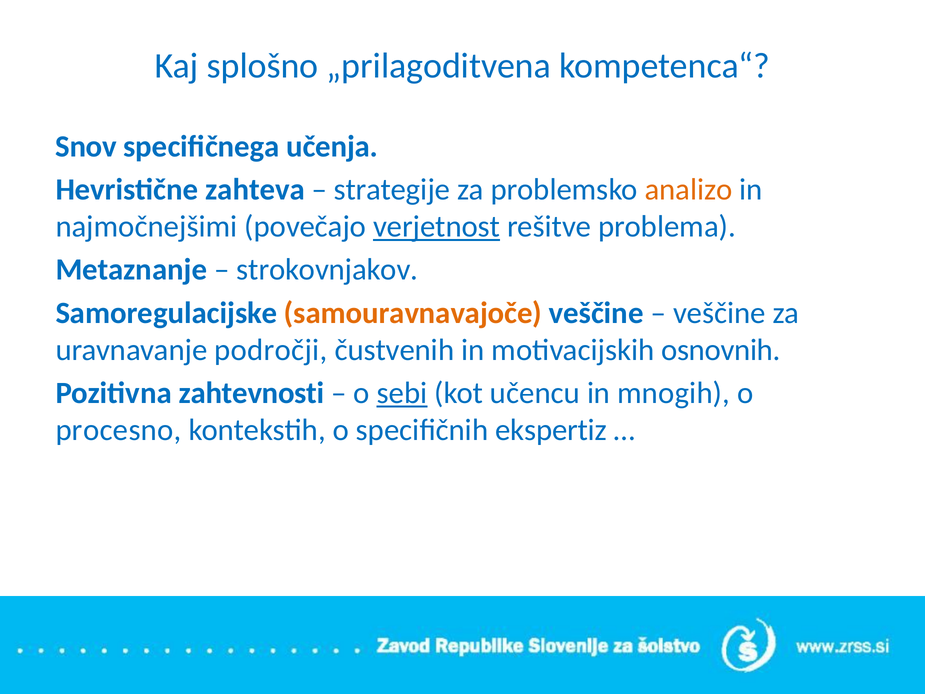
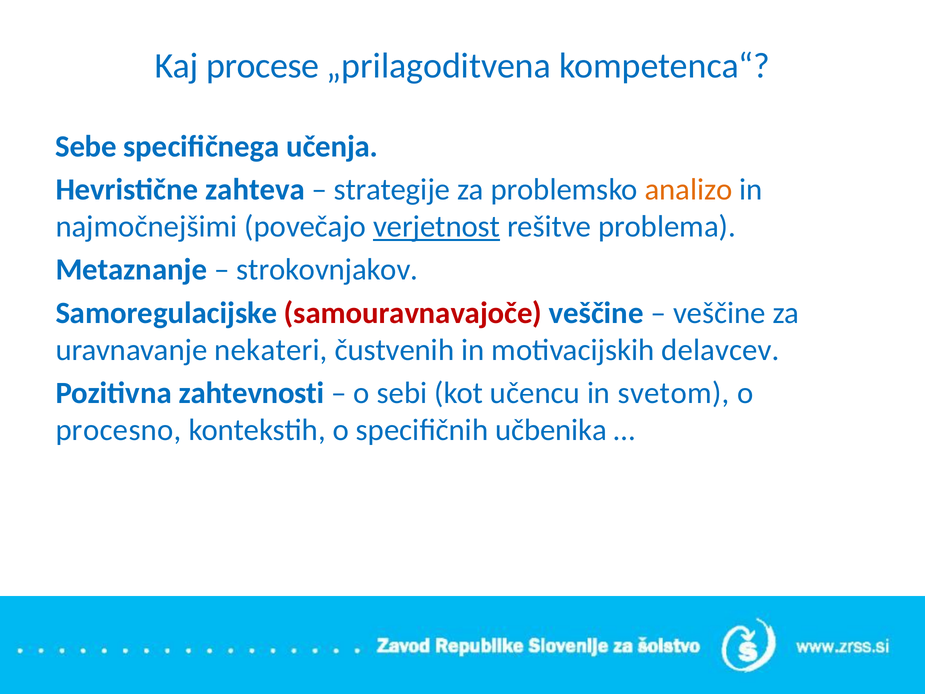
splošno: splošno -> procese
Snov: Snov -> Sebe
samouravnavajoče colour: orange -> red
področji: področji -> nekateri
osnovnih: osnovnih -> delavcev
sebi underline: present -> none
mnogih: mnogih -> svetom
ekspertiz: ekspertiz -> učbenika
